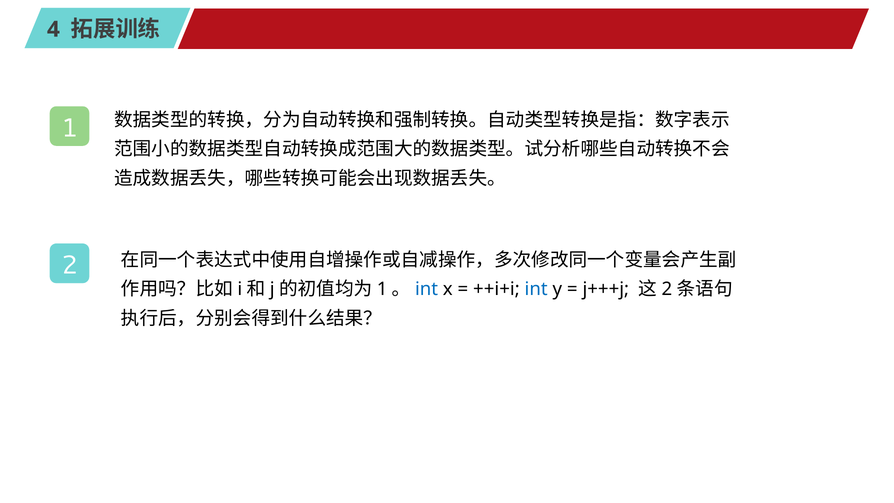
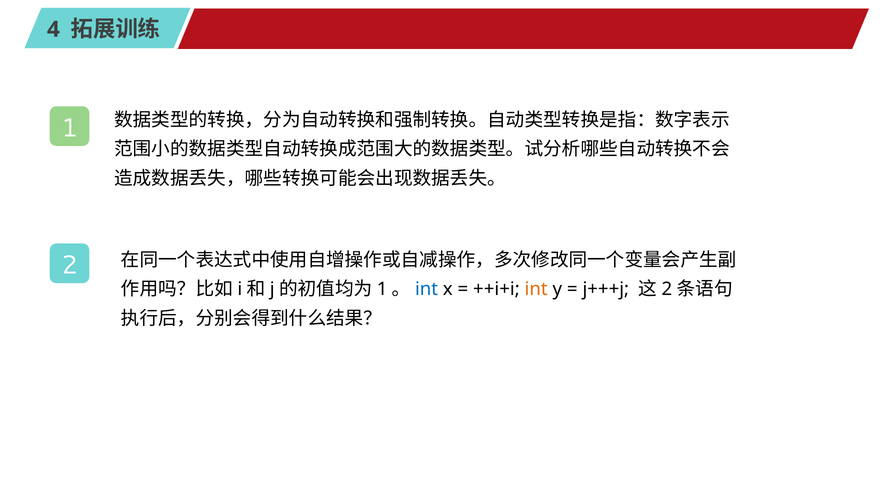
int at (536, 289) colour: blue -> orange
